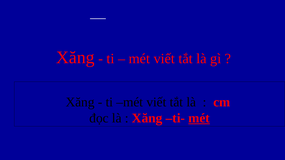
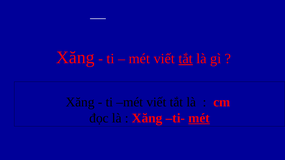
tắt at (186, 59) underline: none -> present
